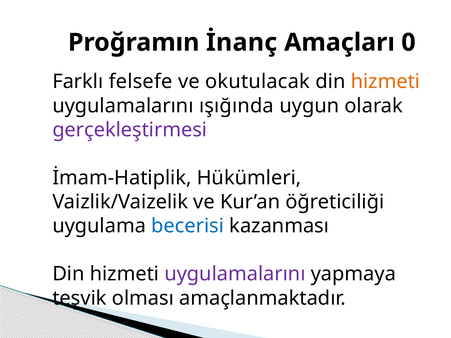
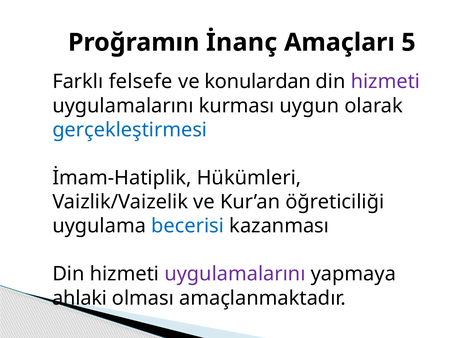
0: 0 -> 5
okutulacak: okutulacak -> konulardan
hizmeti at (385, 82) colour: orange -> purple
ışığında: ışığında -> kurması
gerçekleştirmesi colour: purple -> blue
teşvik: teşvik -> ahlaki
